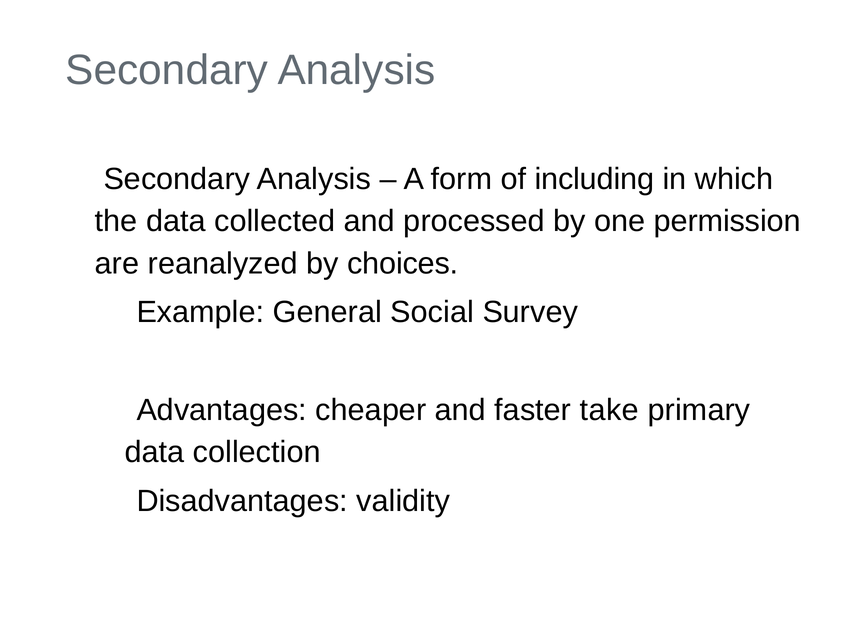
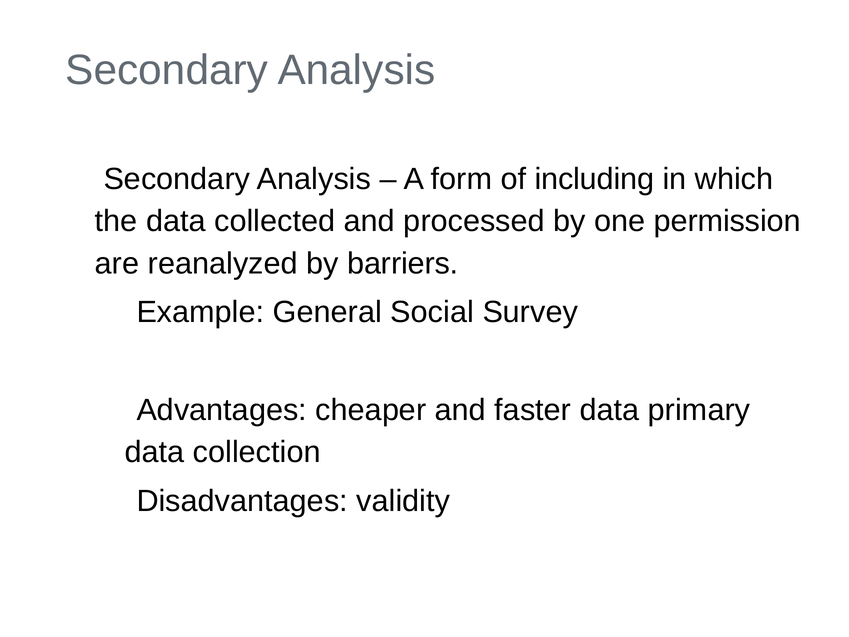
choices: choices -> barriers
faster take: take -> data
